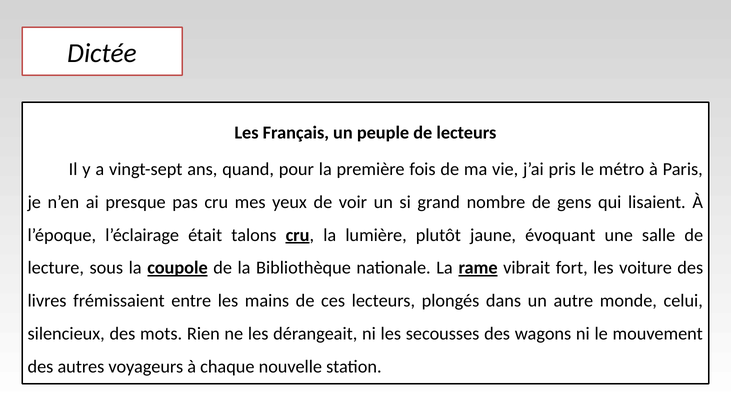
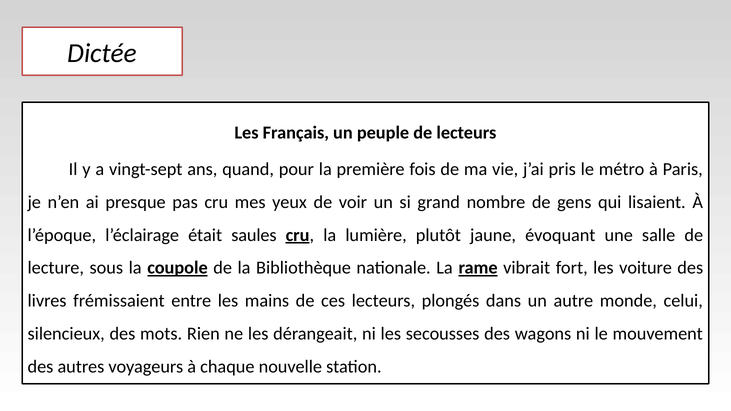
talons: talons -> saules
